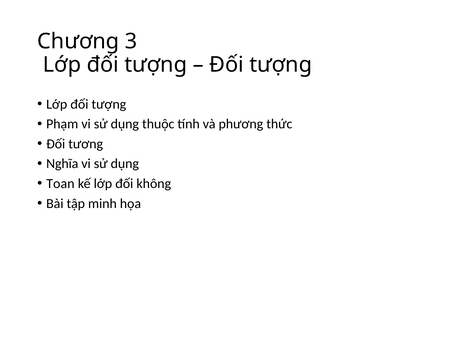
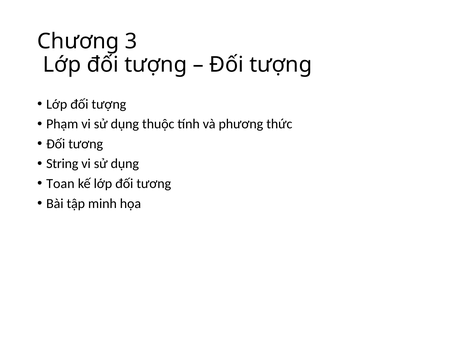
Nghĩa: Nghĩa -> String
lớp đối không: không -> tương
